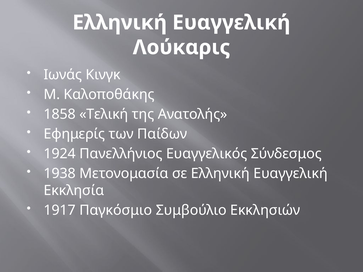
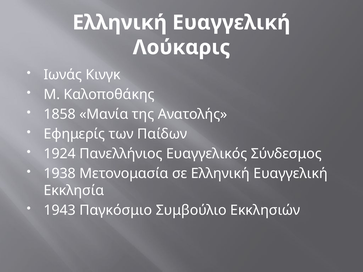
Τελική: Τελική -> Μανία
1917: 1917 -> 1943
